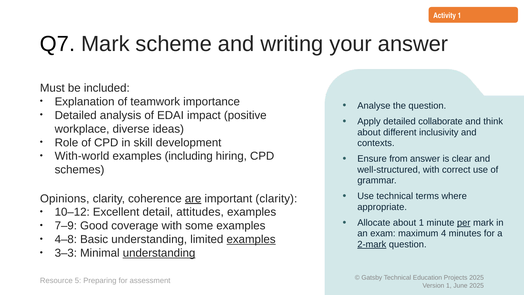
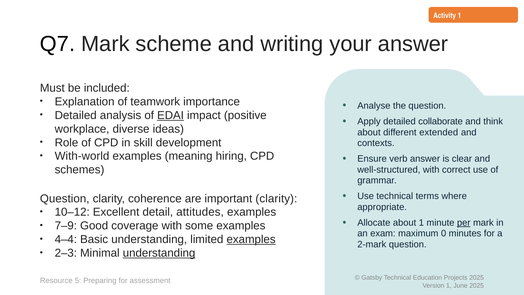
EDAI underline: none -> present
inclusivity: inclusivity -> extended
including: including -> meaning
from: from -> verb
Opinions at (65, 198): Opinions -> Question
are underline: present -> none
4: 4 -> 0
4–8: 4–8 -> 4–4
2-mark underline: present -> none
3–3: 3–3 -> 2–3
